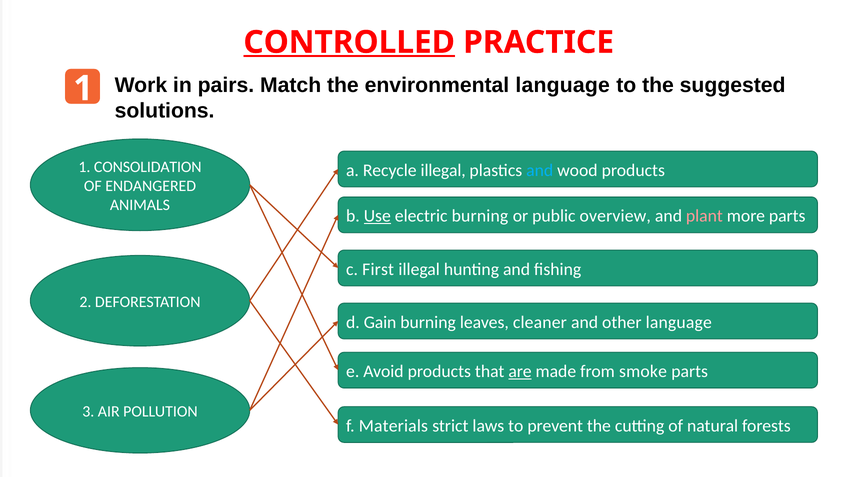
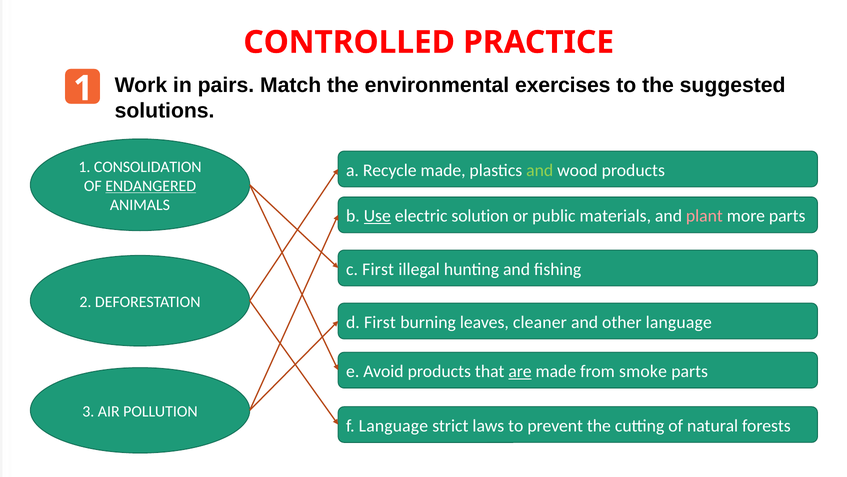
CONTROLLED underline: present -> none
environmental language: language -> exercises
Recycle illegal: illegal -> made
and at (540, 170) colour: light blue -> light green
ENDANGERED underline: none -> present
electric burning: burning -> solution
overview: overview -> materials
d Gain: Gain -> First
f Materials: Materials -> Language
